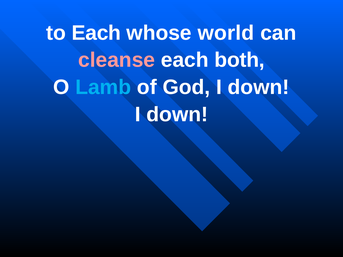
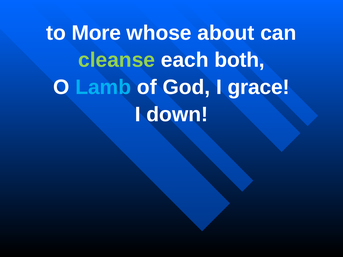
to Each: Each -> More
world: world -> about
cleanse colour: pink -> light green
God I down: down -> grace
